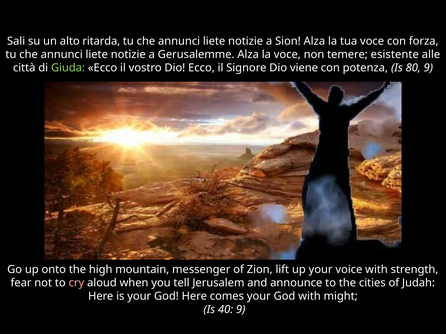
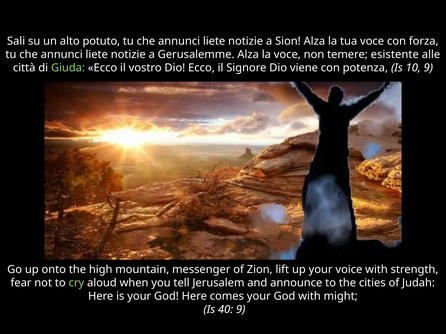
ritarda: ritarda -> potuto
80: 80 -> 10
cry colour: pink -> light green
